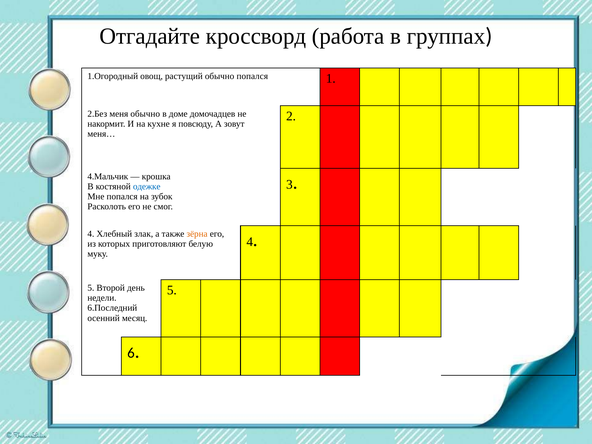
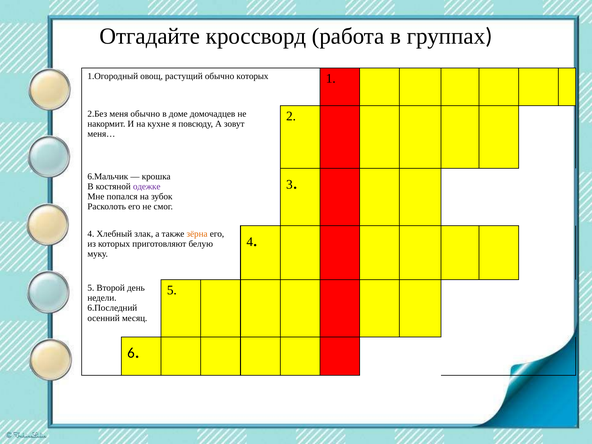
обычно попался: попался -> которых
4.Мальчик: 4.Мальчик -> 6.Мальчик
одежке colour: blue -> purple
